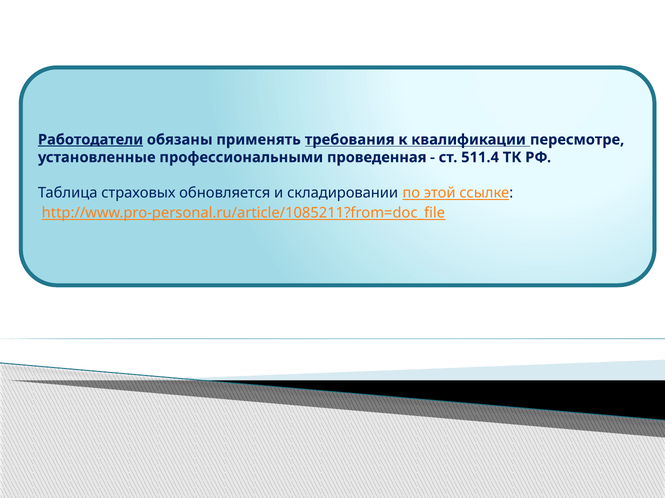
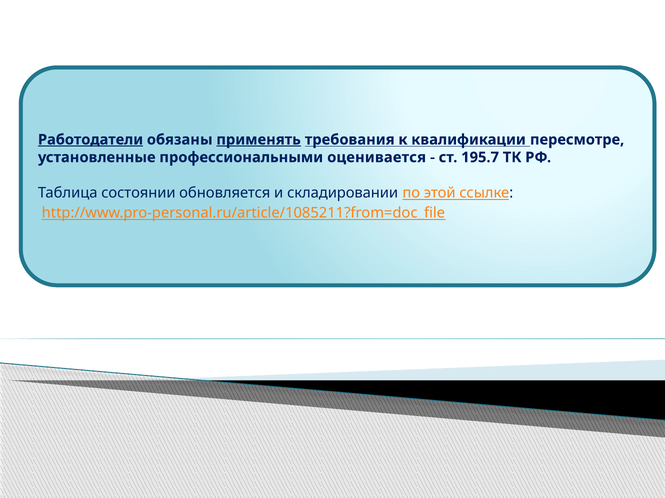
применять underline: none -> present
проведенная: проведенная -> оценивается
511.4: 511.4 -> 195.7
страховых: страховых -> состоянии
